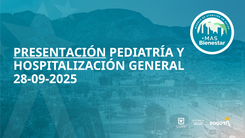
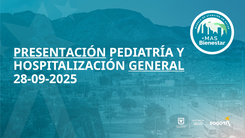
GENERAL underline: none -> present
